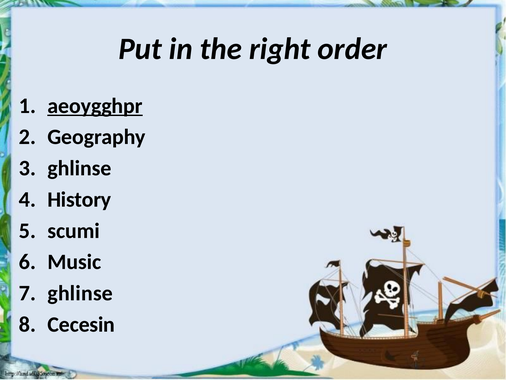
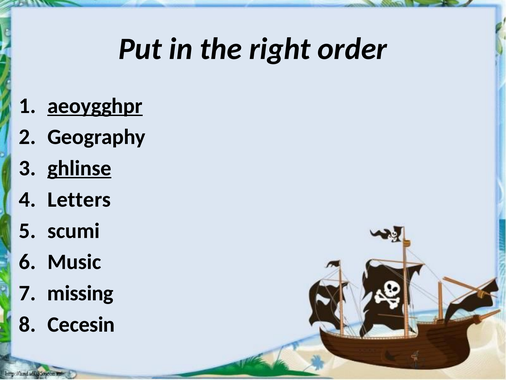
ghlinse at (79, 168) underline: none -> present
History: History -> Letters
ghlinse at (80, 293): ghlinse -> missing
